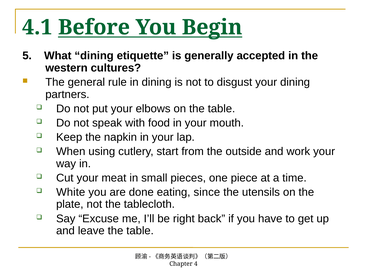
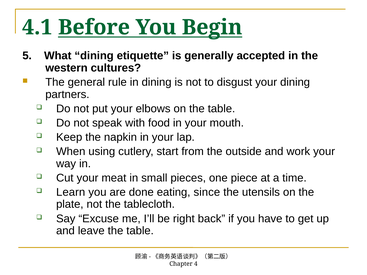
White: White -> Learn
